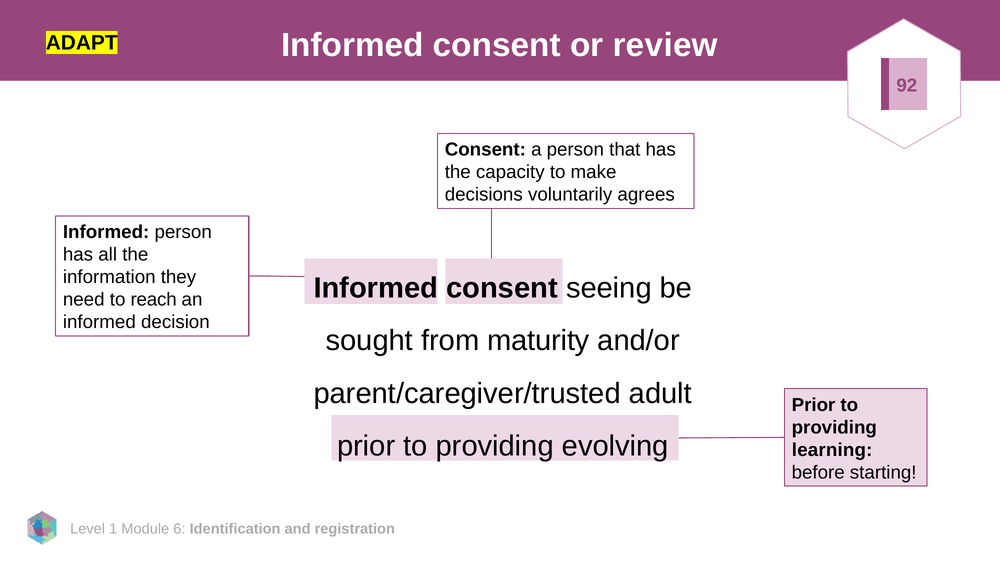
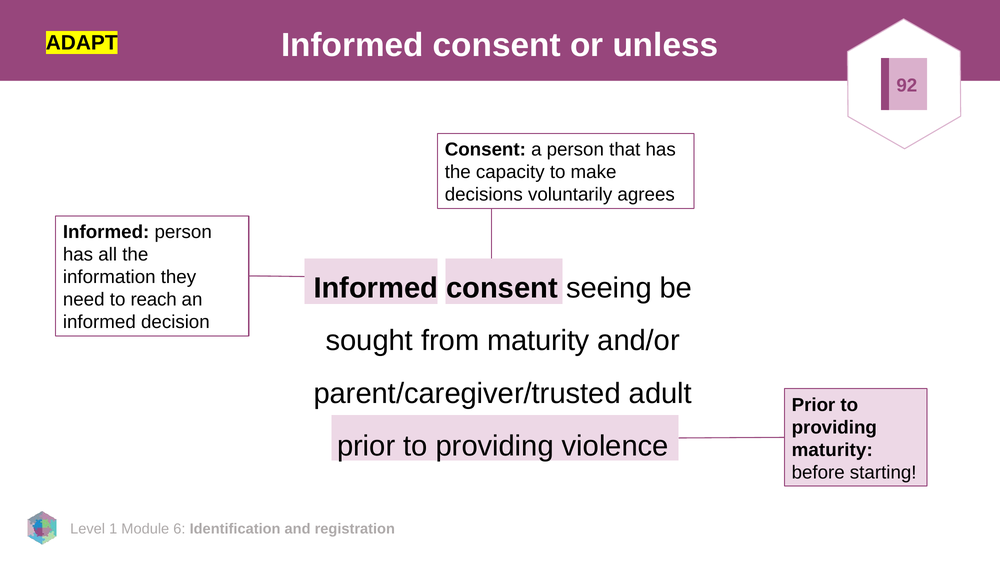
review: review -> unless
evolving: evolving -> violence
learning at (832, 450): learning -> maturity
